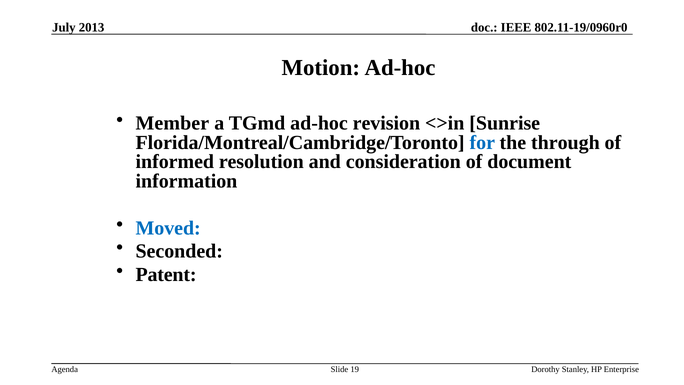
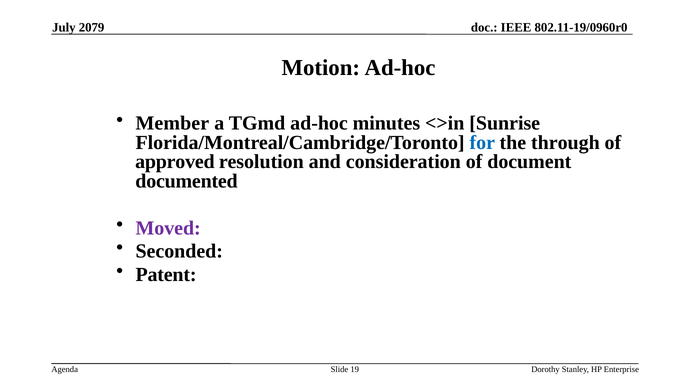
2013: 2013 -> 2079
revision: revision -> minutes
informed: informed -> approved
information: information -> documented
Moved colour: blue -> purple
